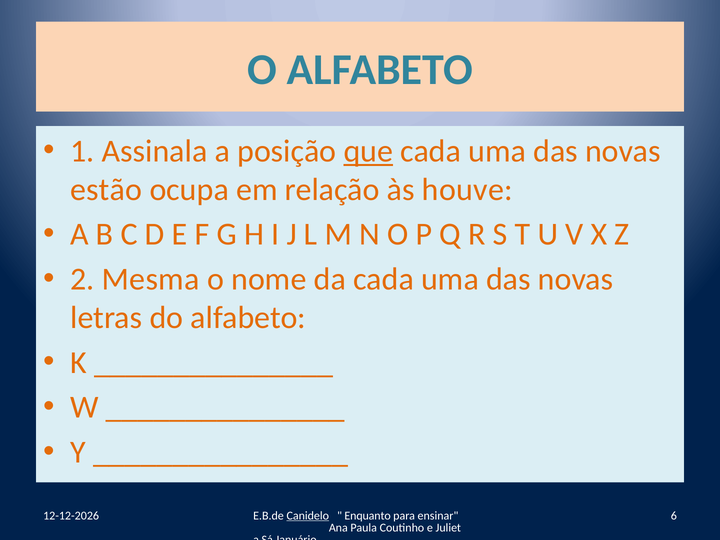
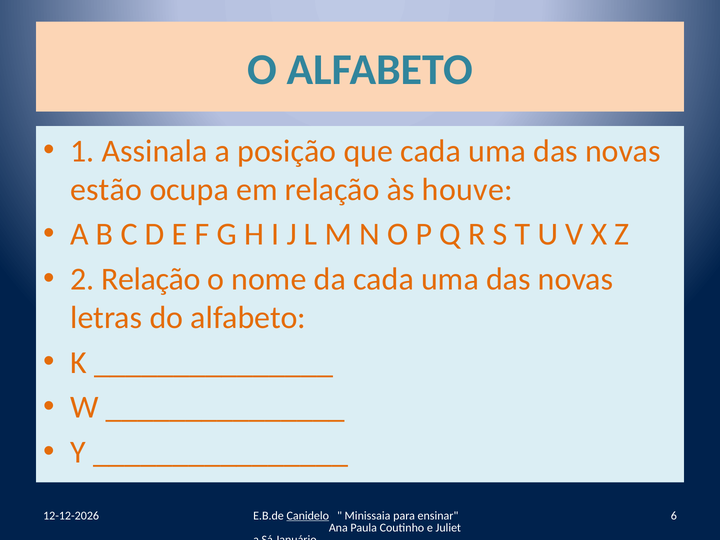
que underline: present -> none
2 Mesma: Mesma -> Relação
Enquanto: Enquanto -> Minissaia
